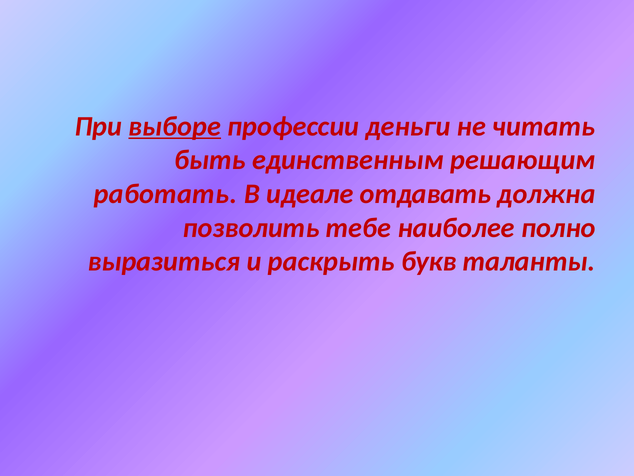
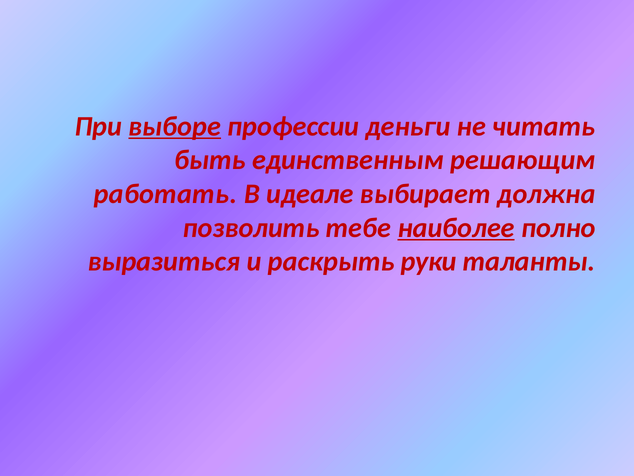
отдавать: отдавать -> выбирает
наиболее underline: none -> present
букв: букв -> руки
